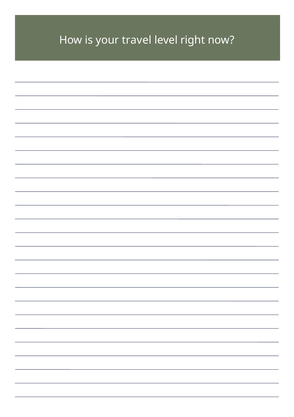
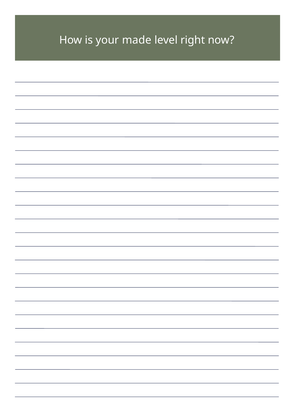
travel: travel -> made
